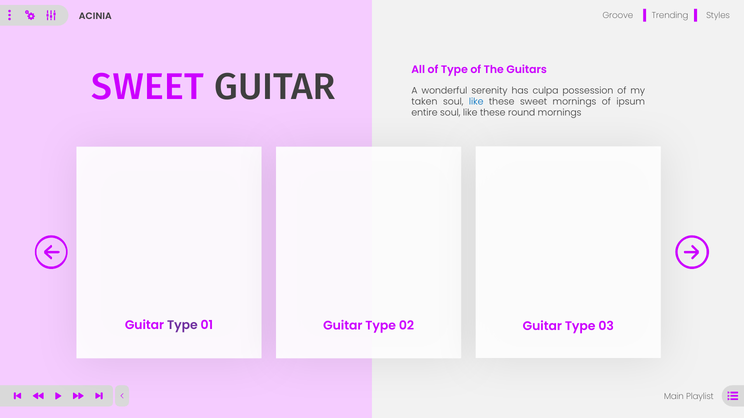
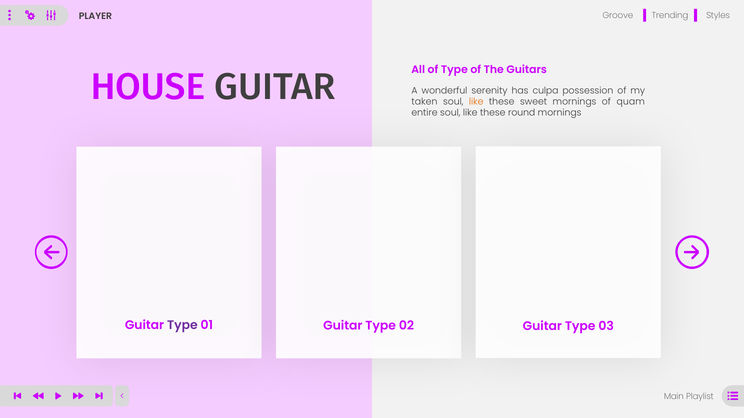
ACINIA: ACINIA -> PLAYER
SWEET at (148, 87): SWEET -> HOUSE
like at (476, 102) colour: blue -> orange
ipsum: ipsum -> quam
